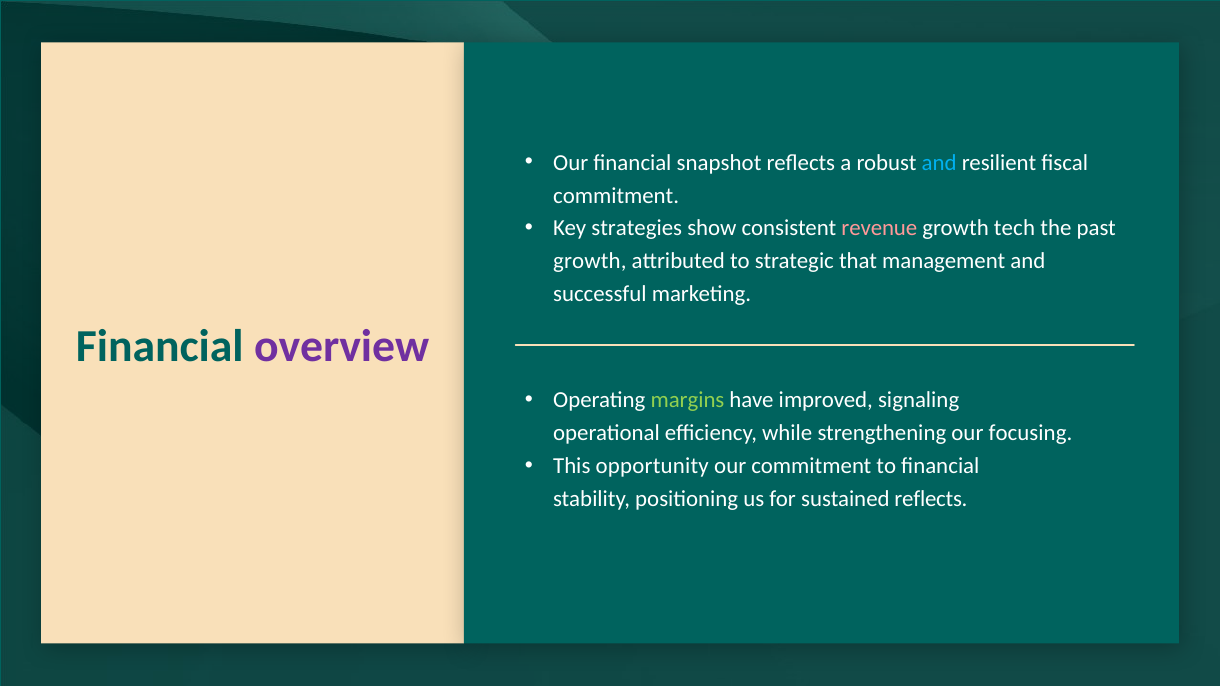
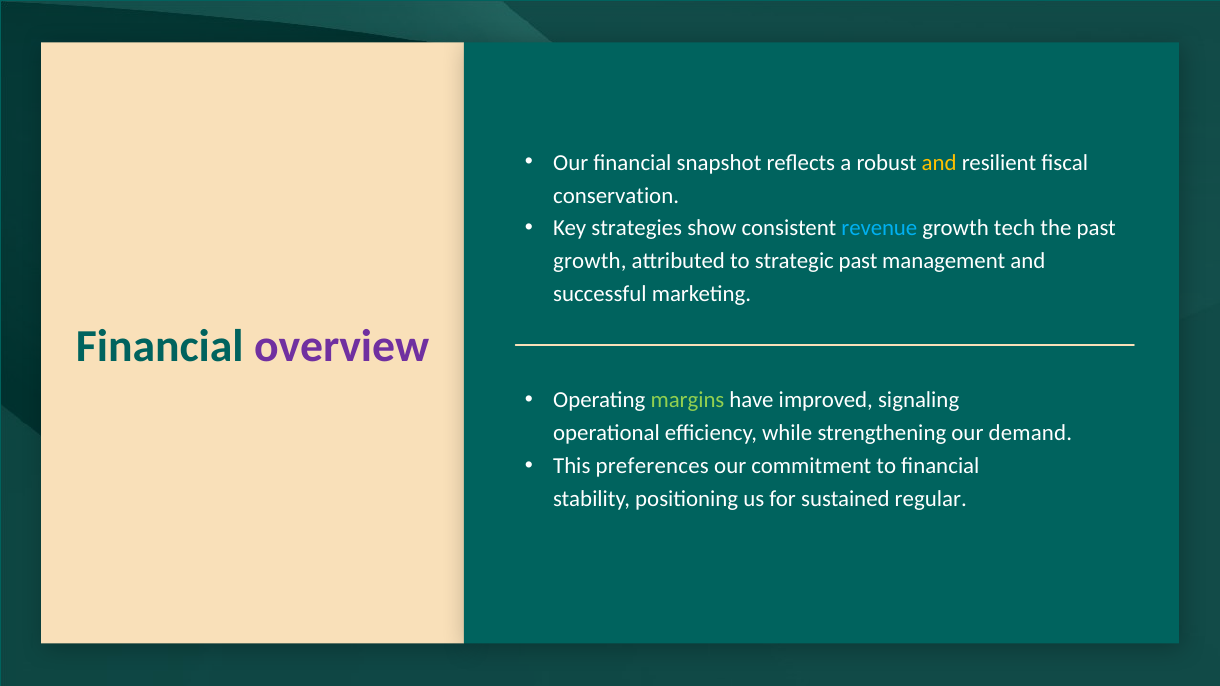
and at (939, 163) colour: light blue -> yellow
commitment at (616, 196): commitment -> conservation
revenue colour: pink -> light blue
strategic that: that -> past
focusing: focusing -> demand
opportunity: opportunity -> preferences
sustained reflects: reflects -> regular
